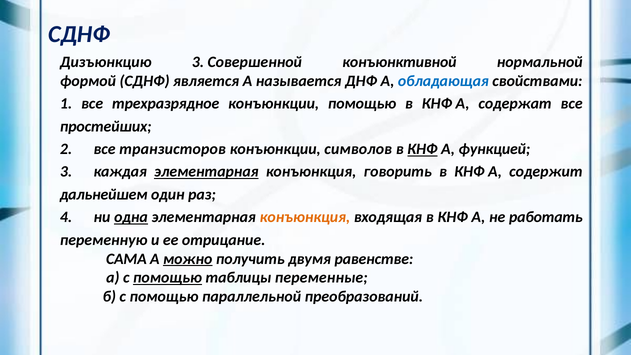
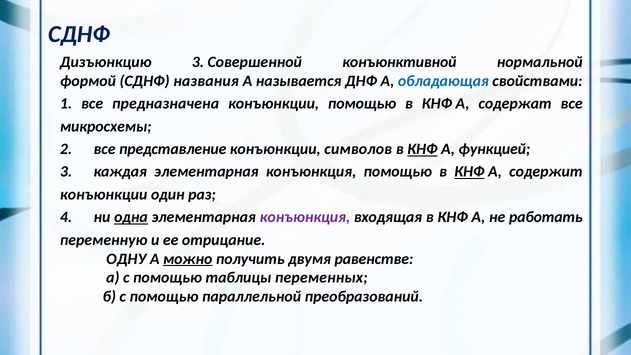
является: является -> названия
трехразрядное: трехразрядное -> предназначена
простейших: простейших -> микросхемы
транзисторов: транзисторов -> представление
элементарная at (206, 172) underline: present -> none
конъюнкция говорить: говорить -> помощью
КНФ at (469, 172) underline: none -> present
дальнейшем at (104, 194): дальнейшем -> конъюнкции
конъюнкция at (305, 217) colour: orange -> purple
САМА: САМА -> ОДНУ
помощью at (167, 278) underline: present -> none
переменные: переменные -> переменных
